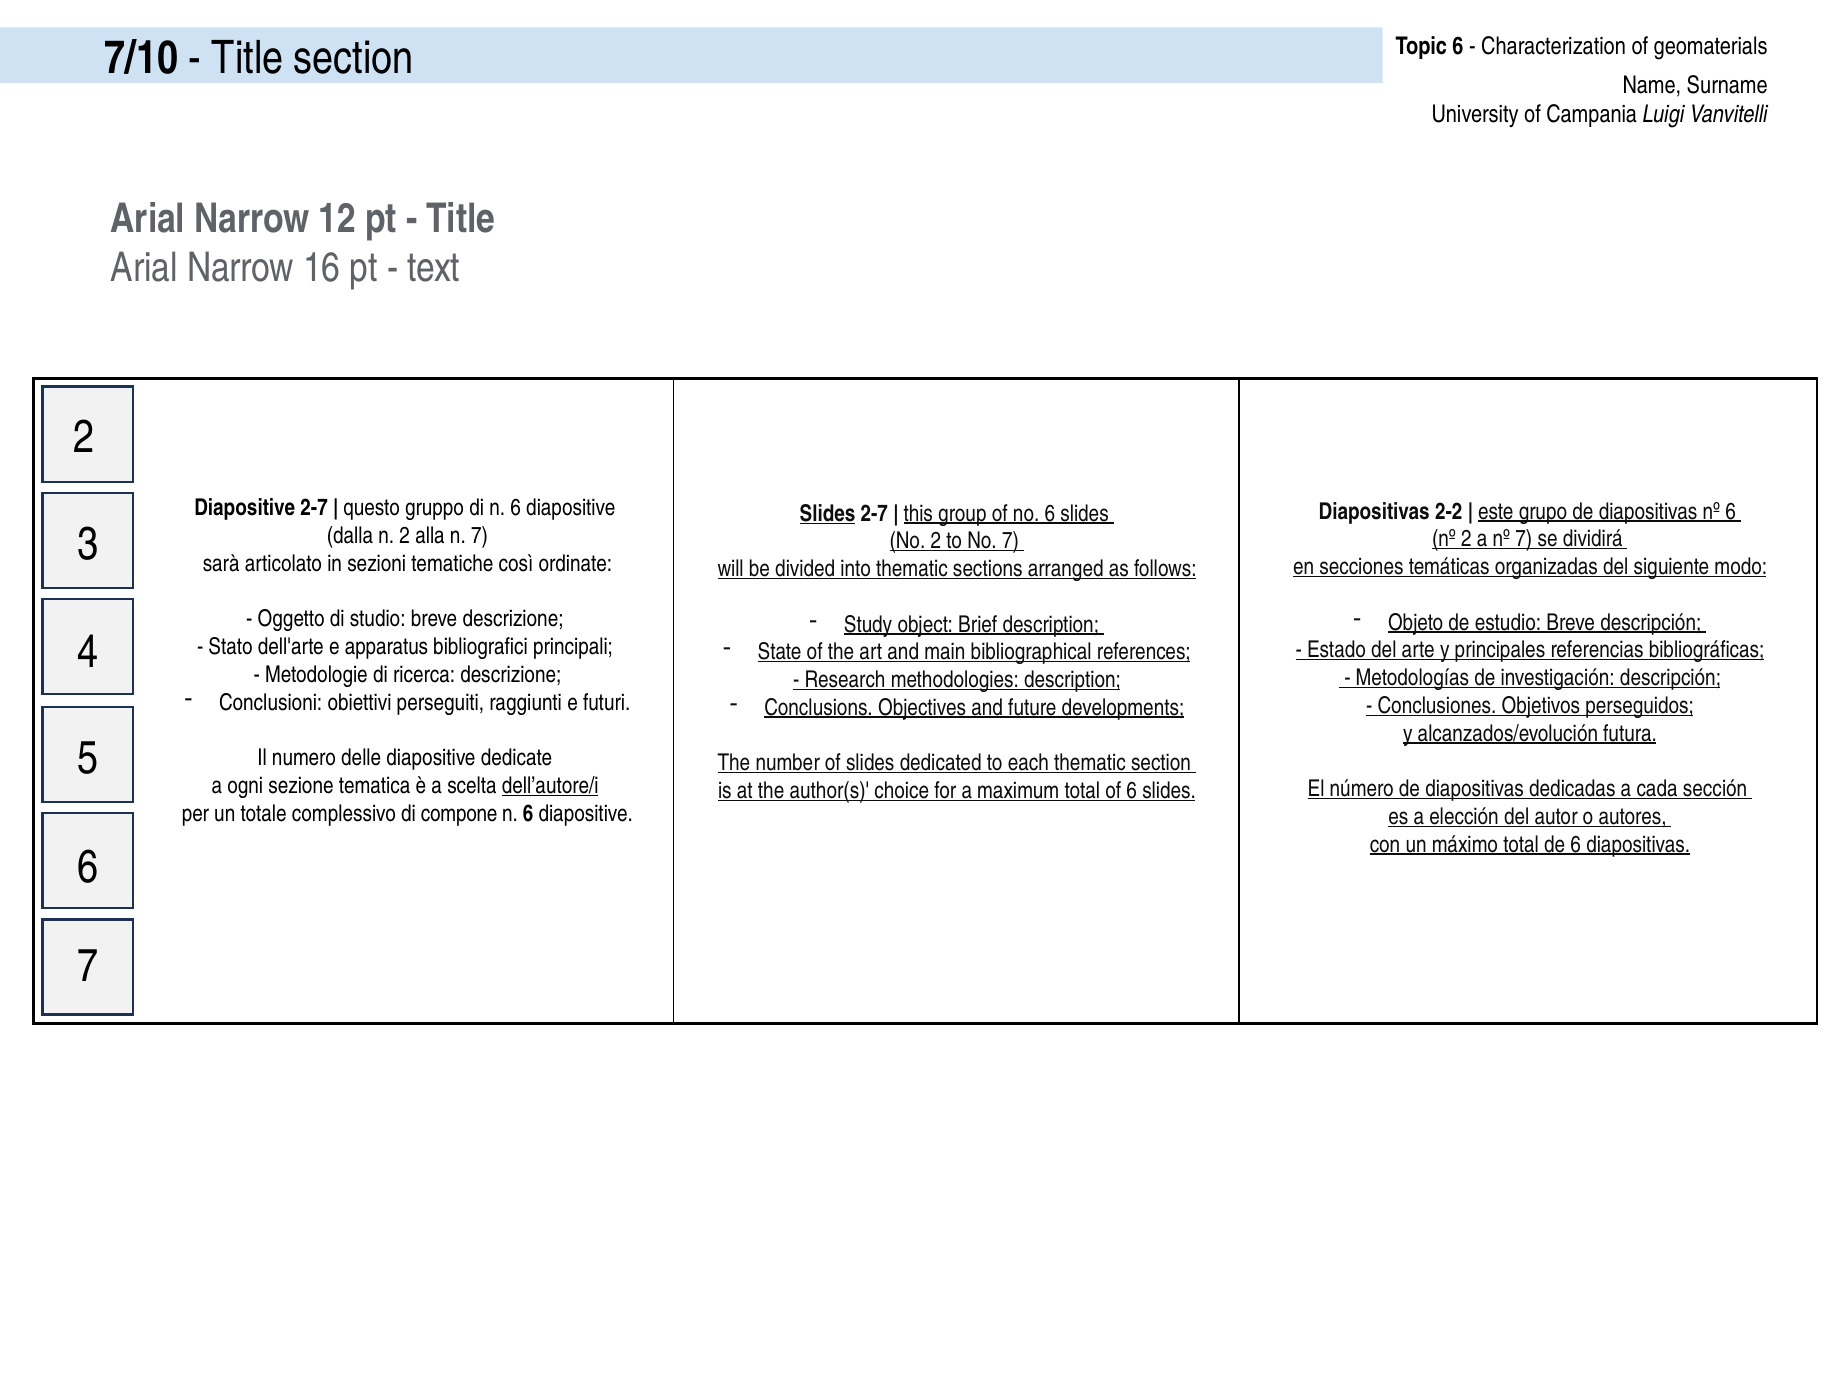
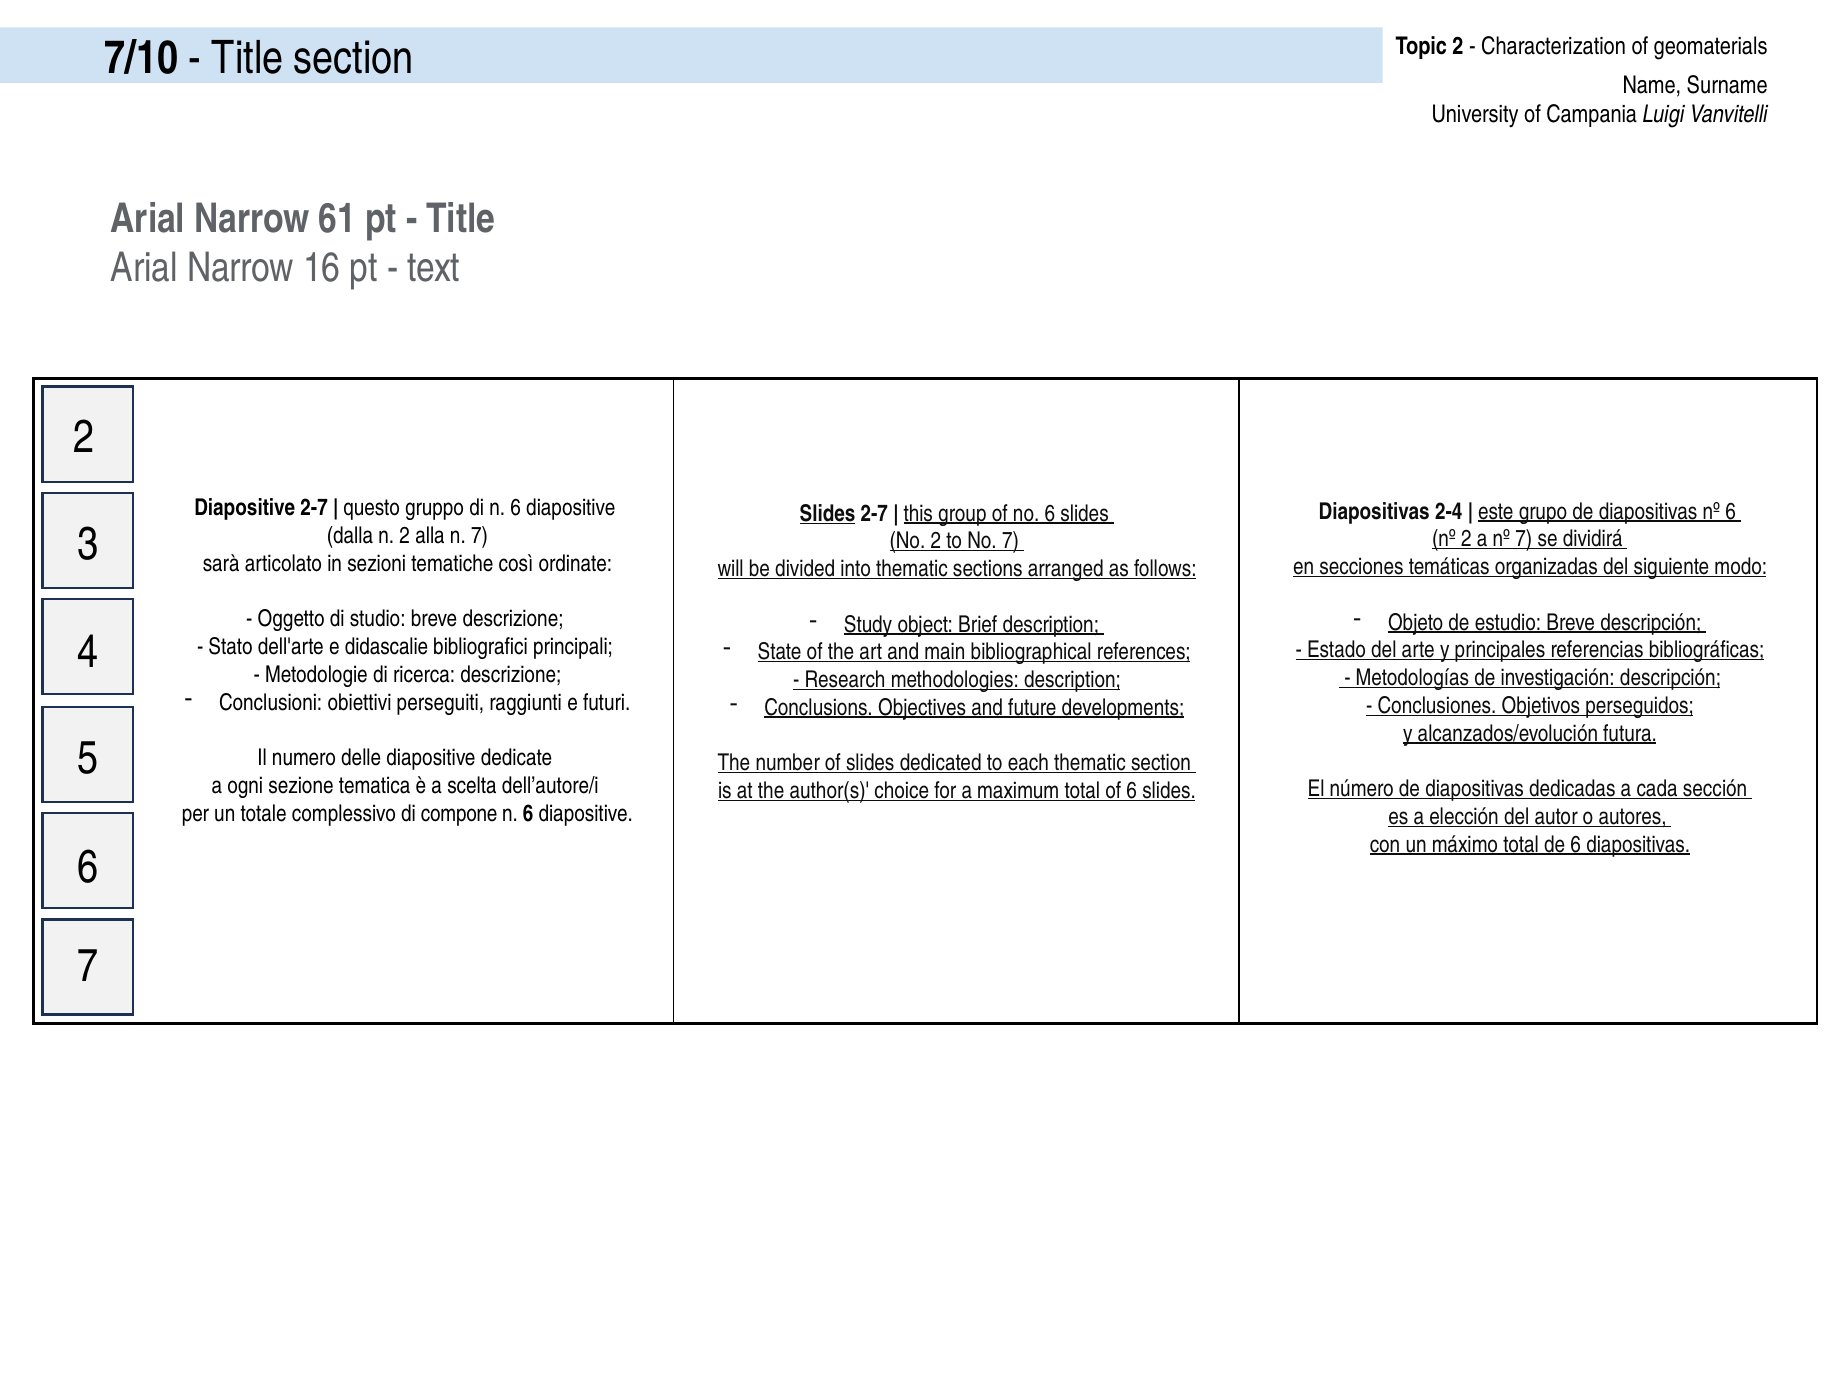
Topic 6: 6 -> 2
12: 12 -> 61
2-2: 2-2 -> 2-4
apparatus: apparatus -> didascalie
dell’autore/i underline: present -> none
